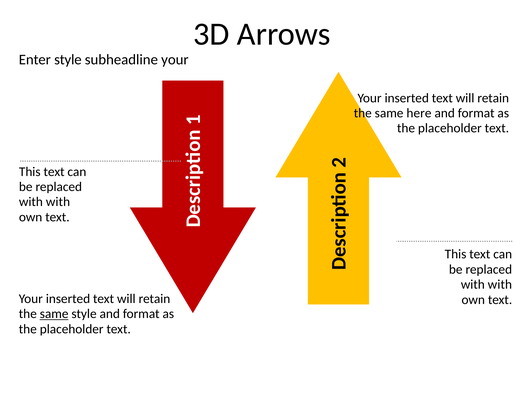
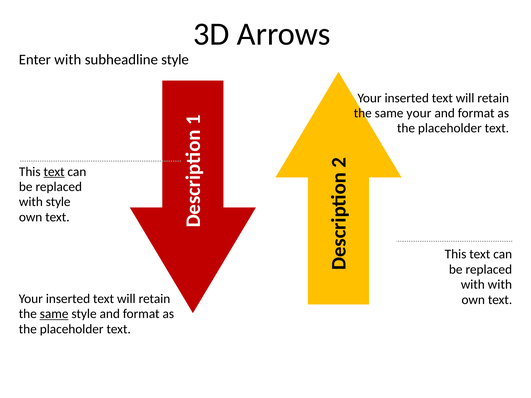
Enter style: style -> with
subheadline your: your -> style
same here: here -> your
text at (54, 172) underline: none -> present
with at (58, 202): with -> style
